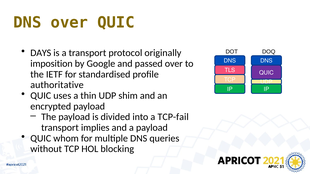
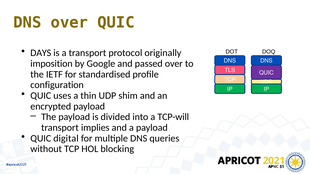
authoritative: authoritative -> configuration
TCP-fail: TCP-fail -> TCP-will
whom: whom -> digital
